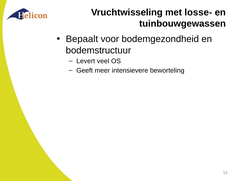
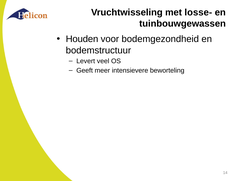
Bepaalt: Bepaalt -> Houden
